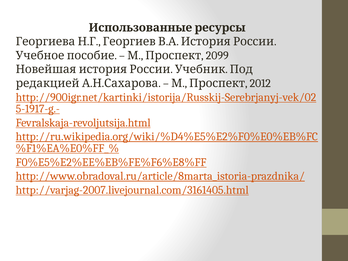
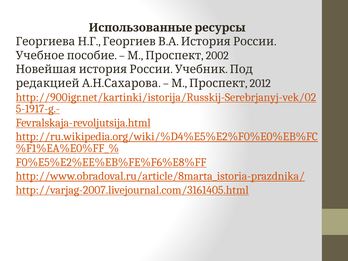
2099: 2099 -> 2002
